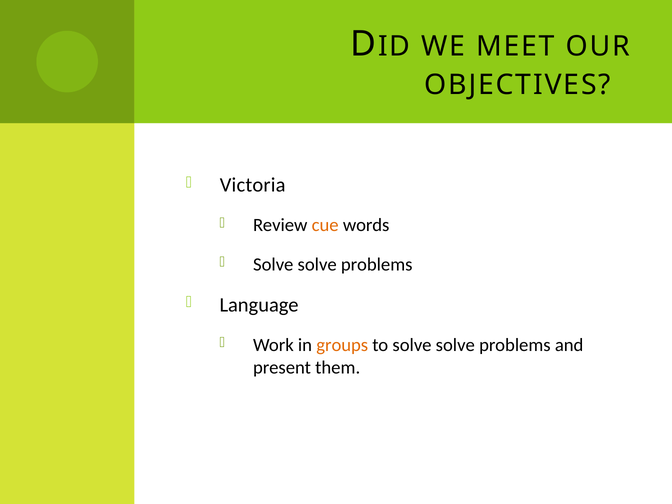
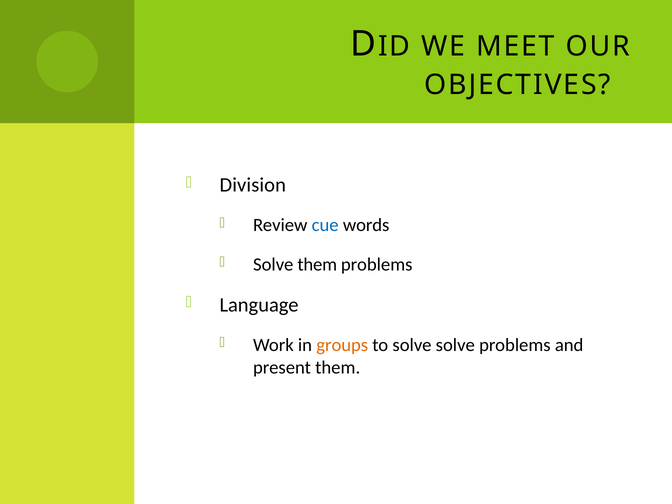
Victoria: Victoria -> Division
cue colour: orange -> blue
solve at (317, 265): solve -> them
